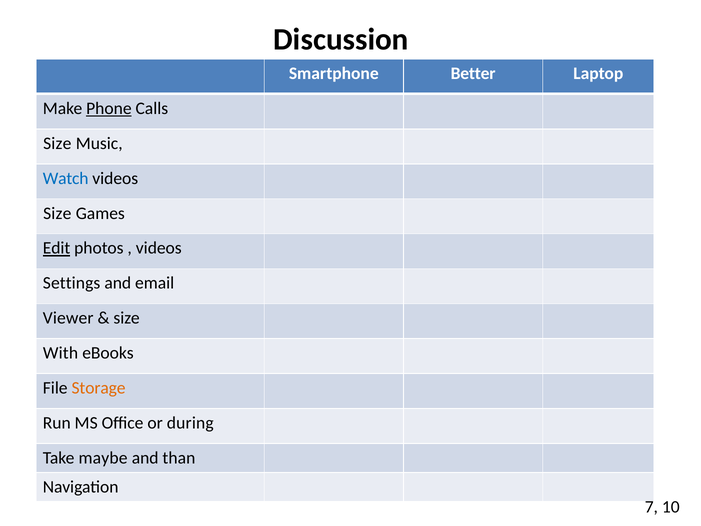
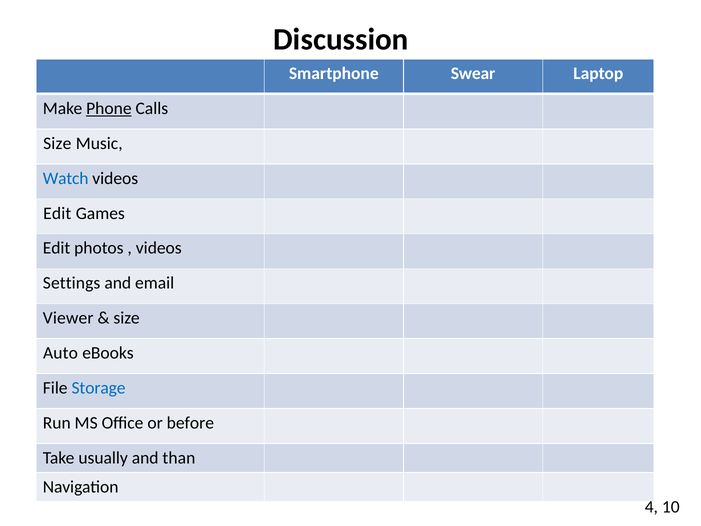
Better: Better -> Swear
Size at (57, 213): Size -> Edit
Edit at (57, 248) underline: present -> none
With: With -> Auto
Storage colour: orange -> blue
during: during -> before
maybe: maybe -> usually
7: 7 -> 4
